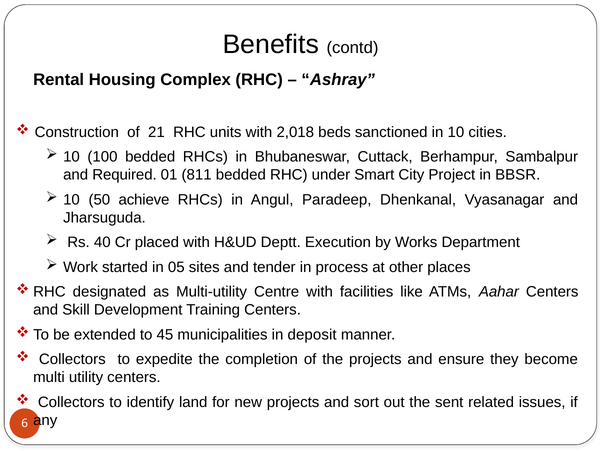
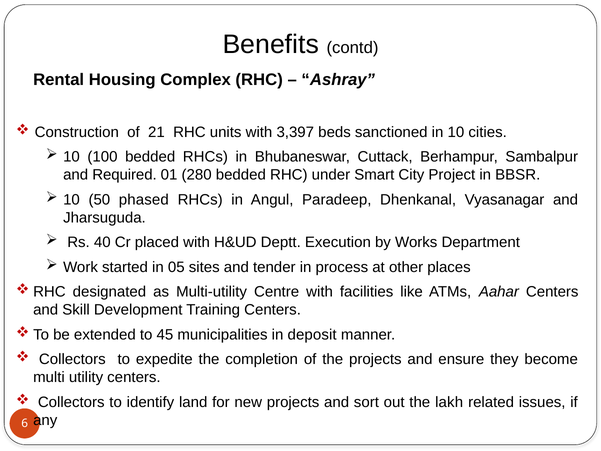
2,018: 2,018 -> 3,397
811: 811 -> 280
achieve: achieve -> phased
sent: sent -> lakh
